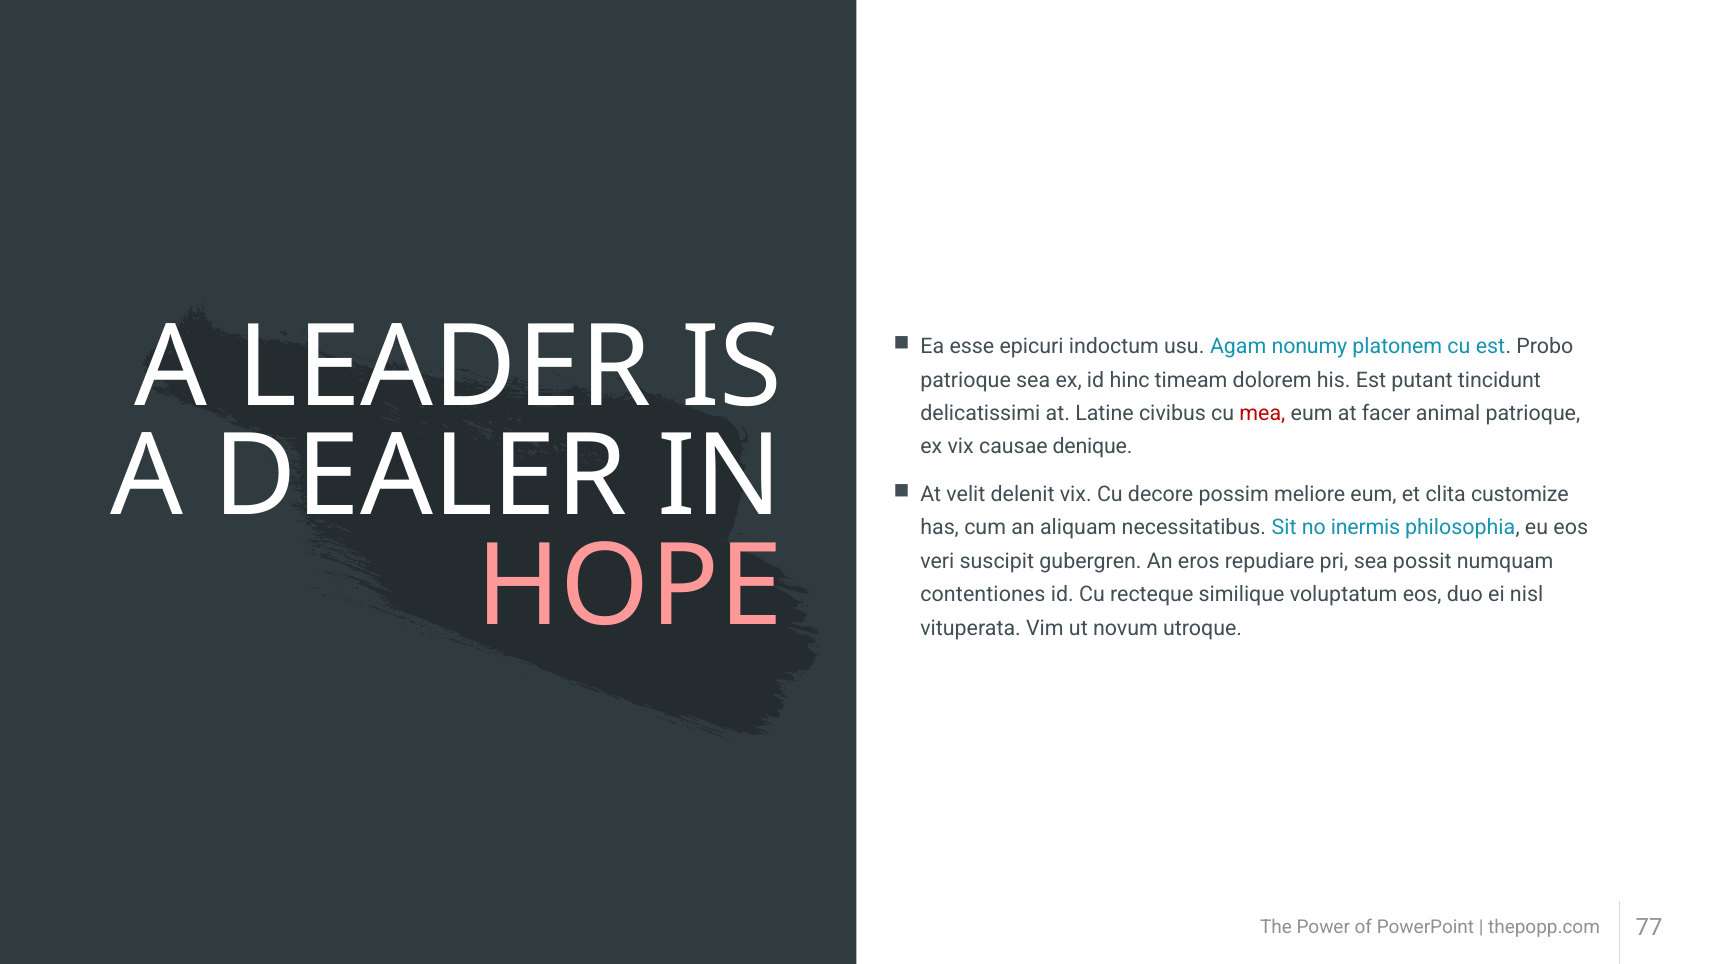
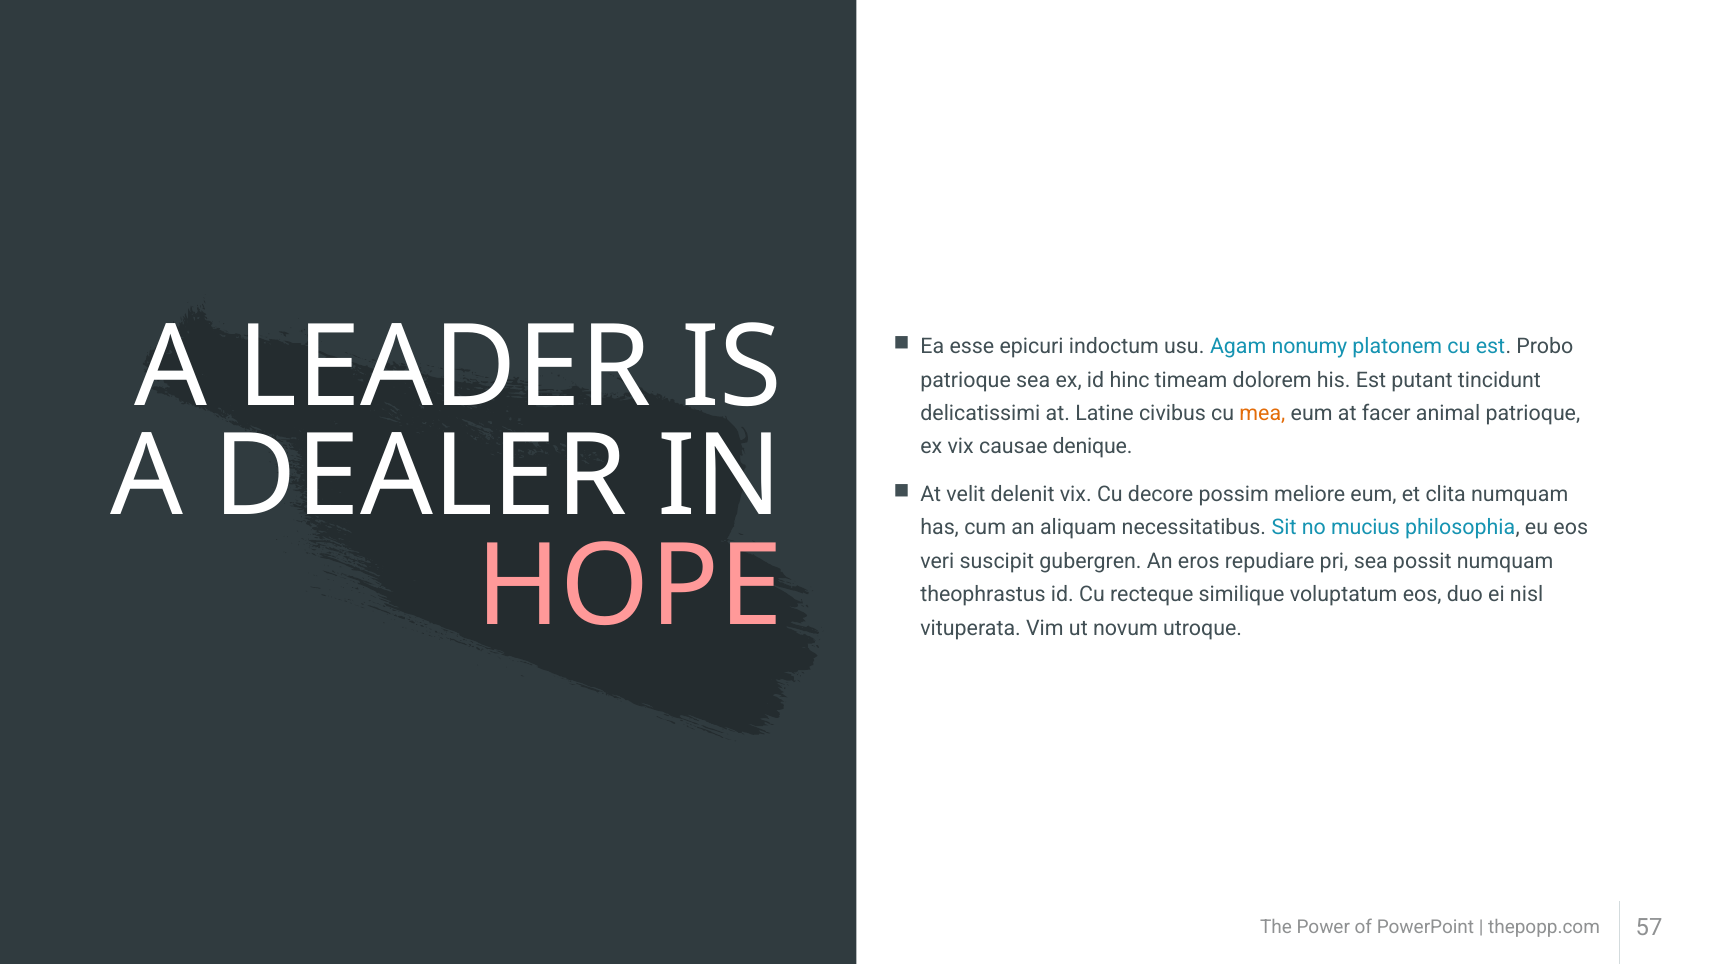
mea colour: red -> orange
clita customize: customize -> numquam
inermis: inermis -> mucius
contentiones: contentiones -> theophrastus
77: 77 -> 57
